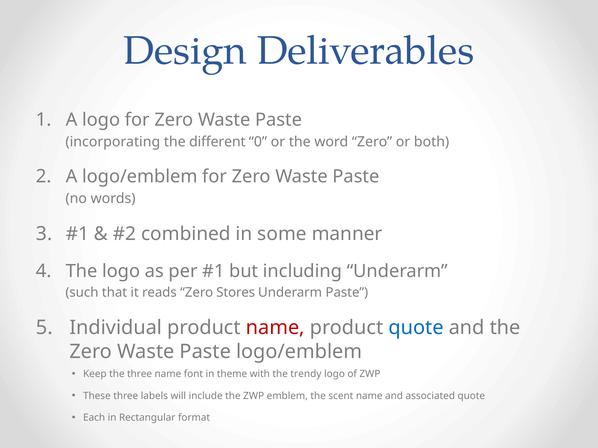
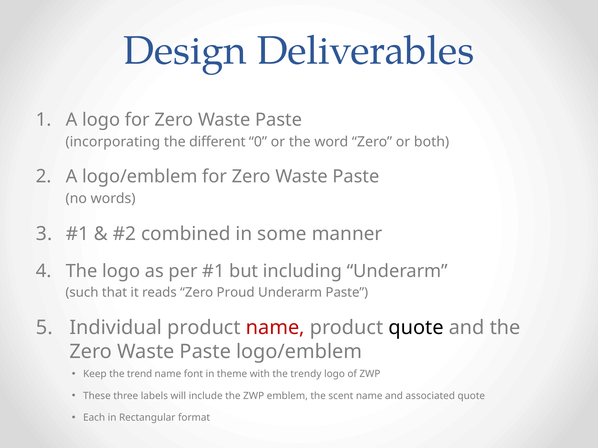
Stores: Stores -> Proud
quote at (416, 328) colour: blue -> black
the three: three -> trend
